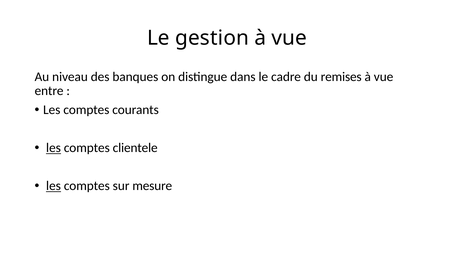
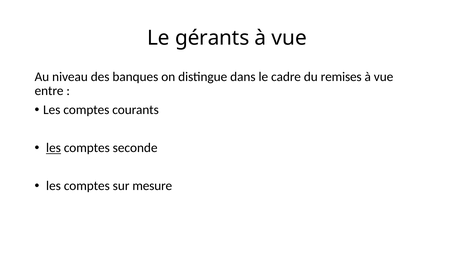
gestion: gestion -> gérants
clientele: clientele -> seconde
les at (53, 186) underline: present -> none
